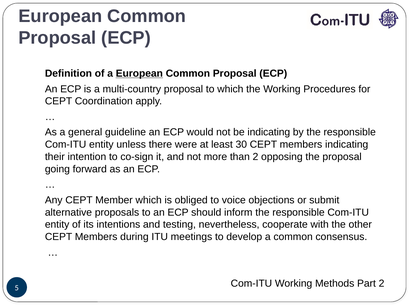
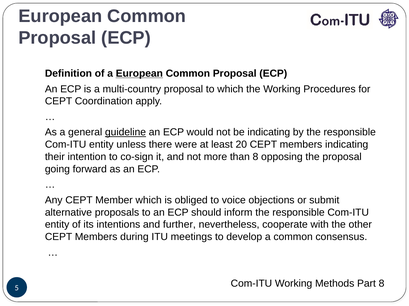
guideline underline: none -> present
30: 30 -> 20
than 2: 2 -> 8
testing: testing -> further
Part 2: 2 -> 8
